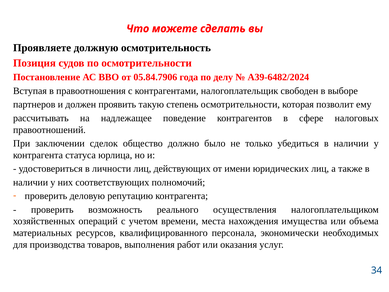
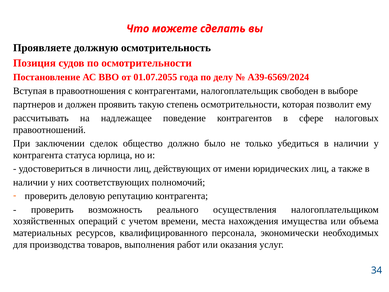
05.84.7906: 05.84.7906 -> 01.07.2055
А39-6482/2024: А39-6482/2024 -> А39-6569/2024
